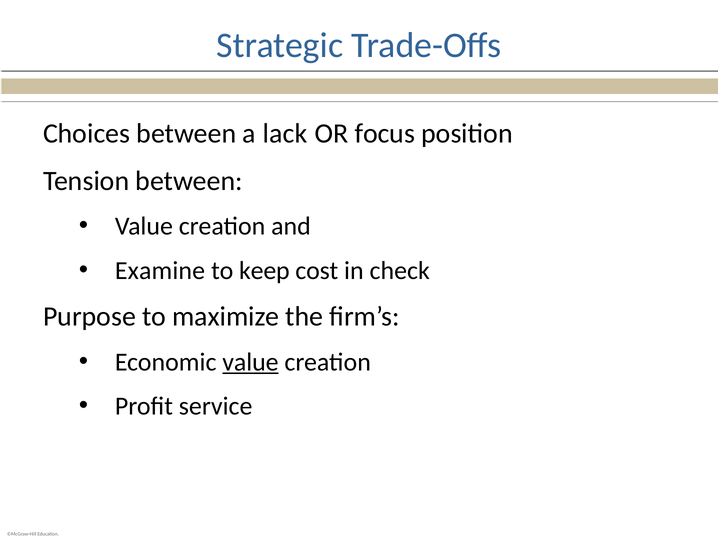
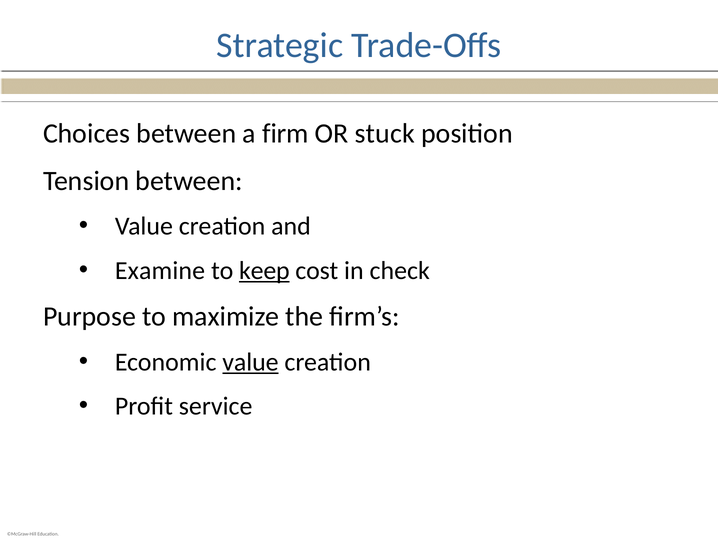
lack: lack -> firm
focus: focus -> stuck
keep underline: none -> present
